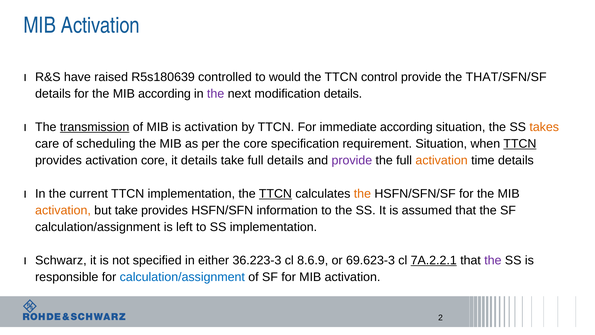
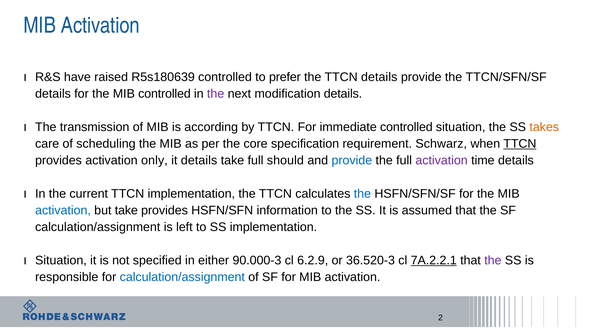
would: would -> prefer
TTCN control: control -> details
THAT/SFN/SF: THAT/SFN/SF -> TTCN/SFN/SF
MIB according: according -> controlled
transmission underline: present -> none
is activation: activation -> according
immediate according: according -> controlled
requirement Situation: Situation -> Schwarz
activation core: core -> only
full details: details -> should
provide at (352, 160) colour: purple -> blue
activation at (442, 160) colour: orange -> purple
TTCN at (275, 193) underline: present -> none
the at (362, 193) colour: orange -> blue
activation at (63, 210) colour: orange -> blue
Schwarz at (61, 260): Schwarz -> Situation
36.223-3: 36.223-3 -> 90.000-3
8.6.9: 8.6.9 -> 6.2.9
69.623-3: 69.623-3 -> 36.520-3
